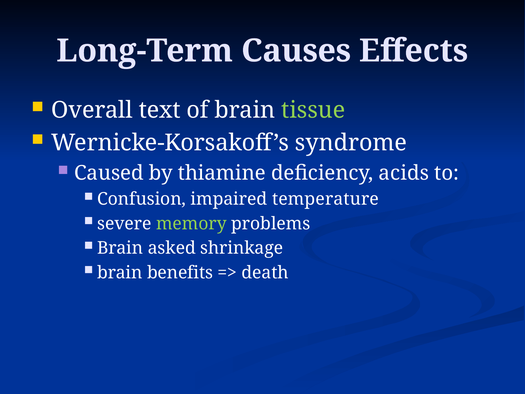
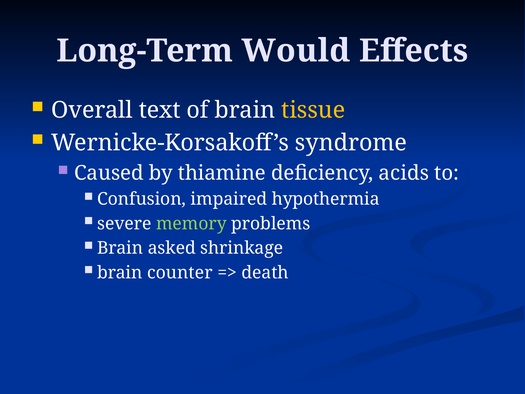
Causes: Causes -> Would
tissue colour: light green -> yellow
temperature: temperature -> hypothermia
benefits: benefits -> counter
